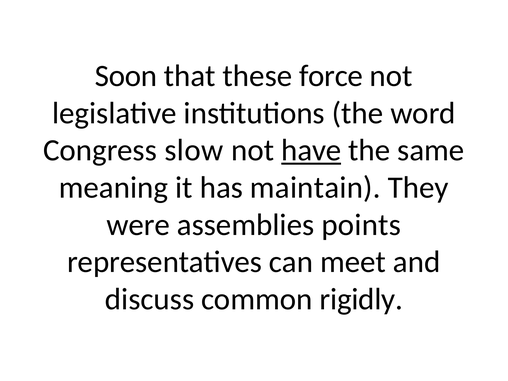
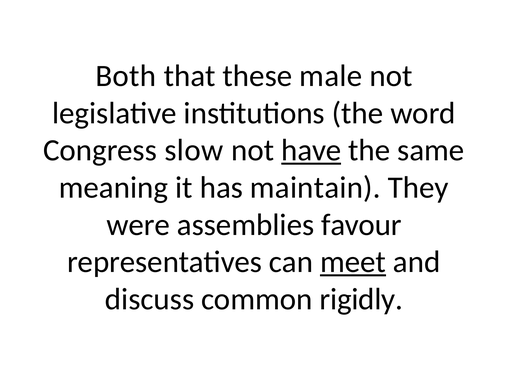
Soon: Soon -> Both
force: force -> male
points: points -> favour
meet underline: none -> present
